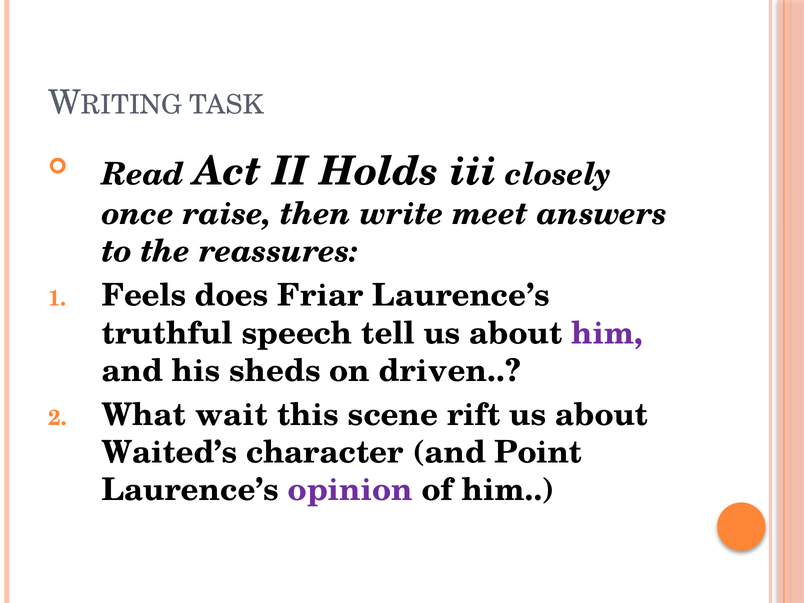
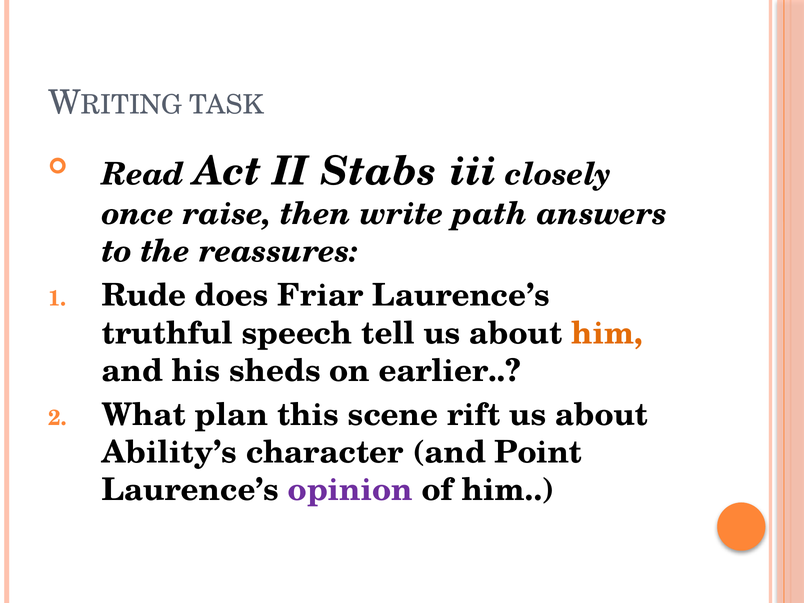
Holds: Holds -> Stabs
meet: meet -> path
Feels: Feels -> Rude
him at (607, 333) colour: purple -> orange
driven: driven -> earlier
wait: wait -> plan
Waited’s: Waited’s -> Ability’s
